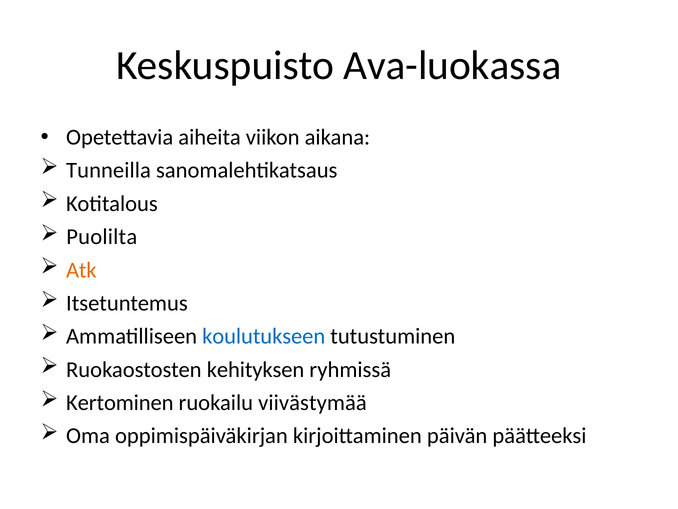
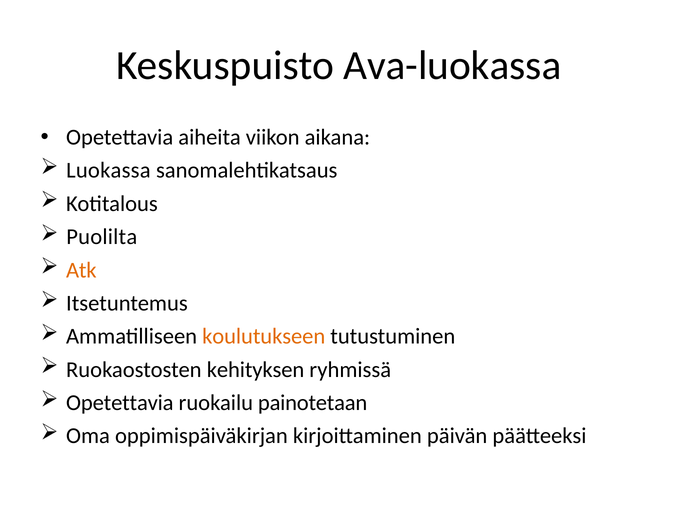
Tunneilla: Tunneilla -> Luokassa
koulutukseen colour: blue -> orange
Kertominen at (120, 402): Kertominen -> Opetettavia
viivästymää: viivästymää -> painotetaan
